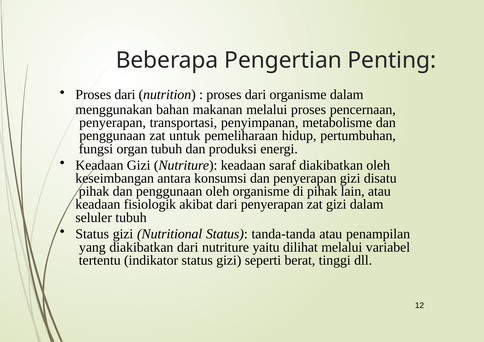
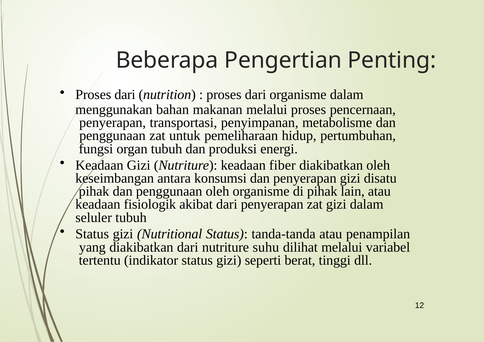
saraf: saraf -> fiber
yaitu: yaitu -> suhu
